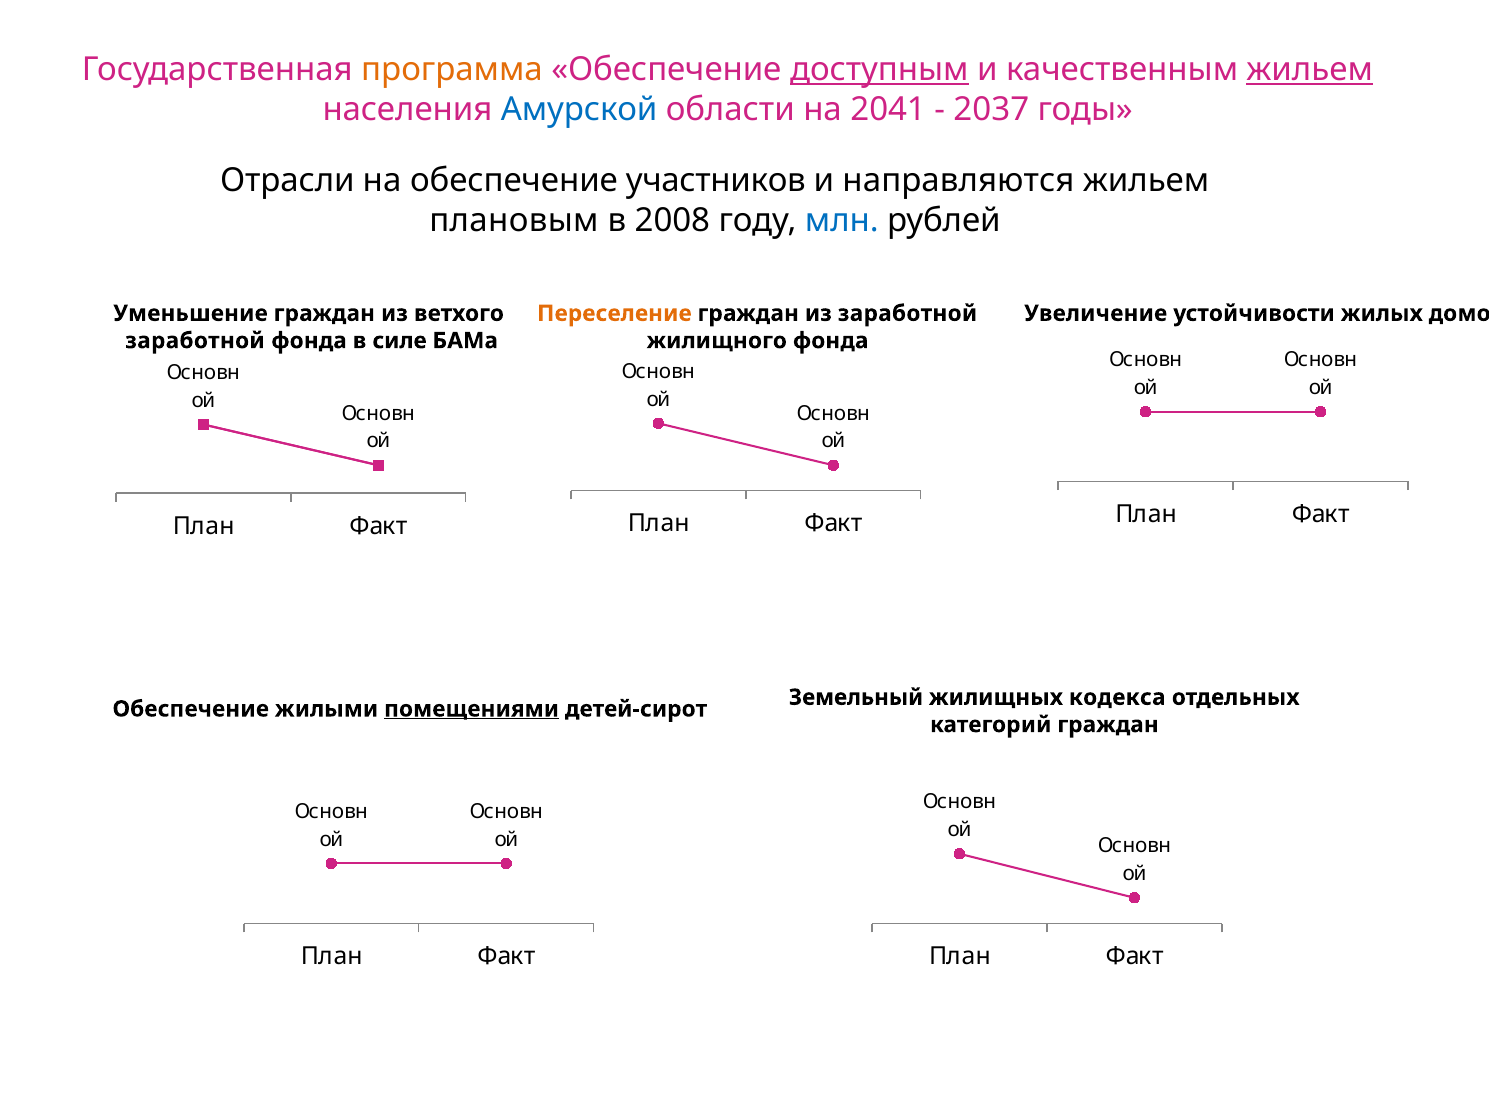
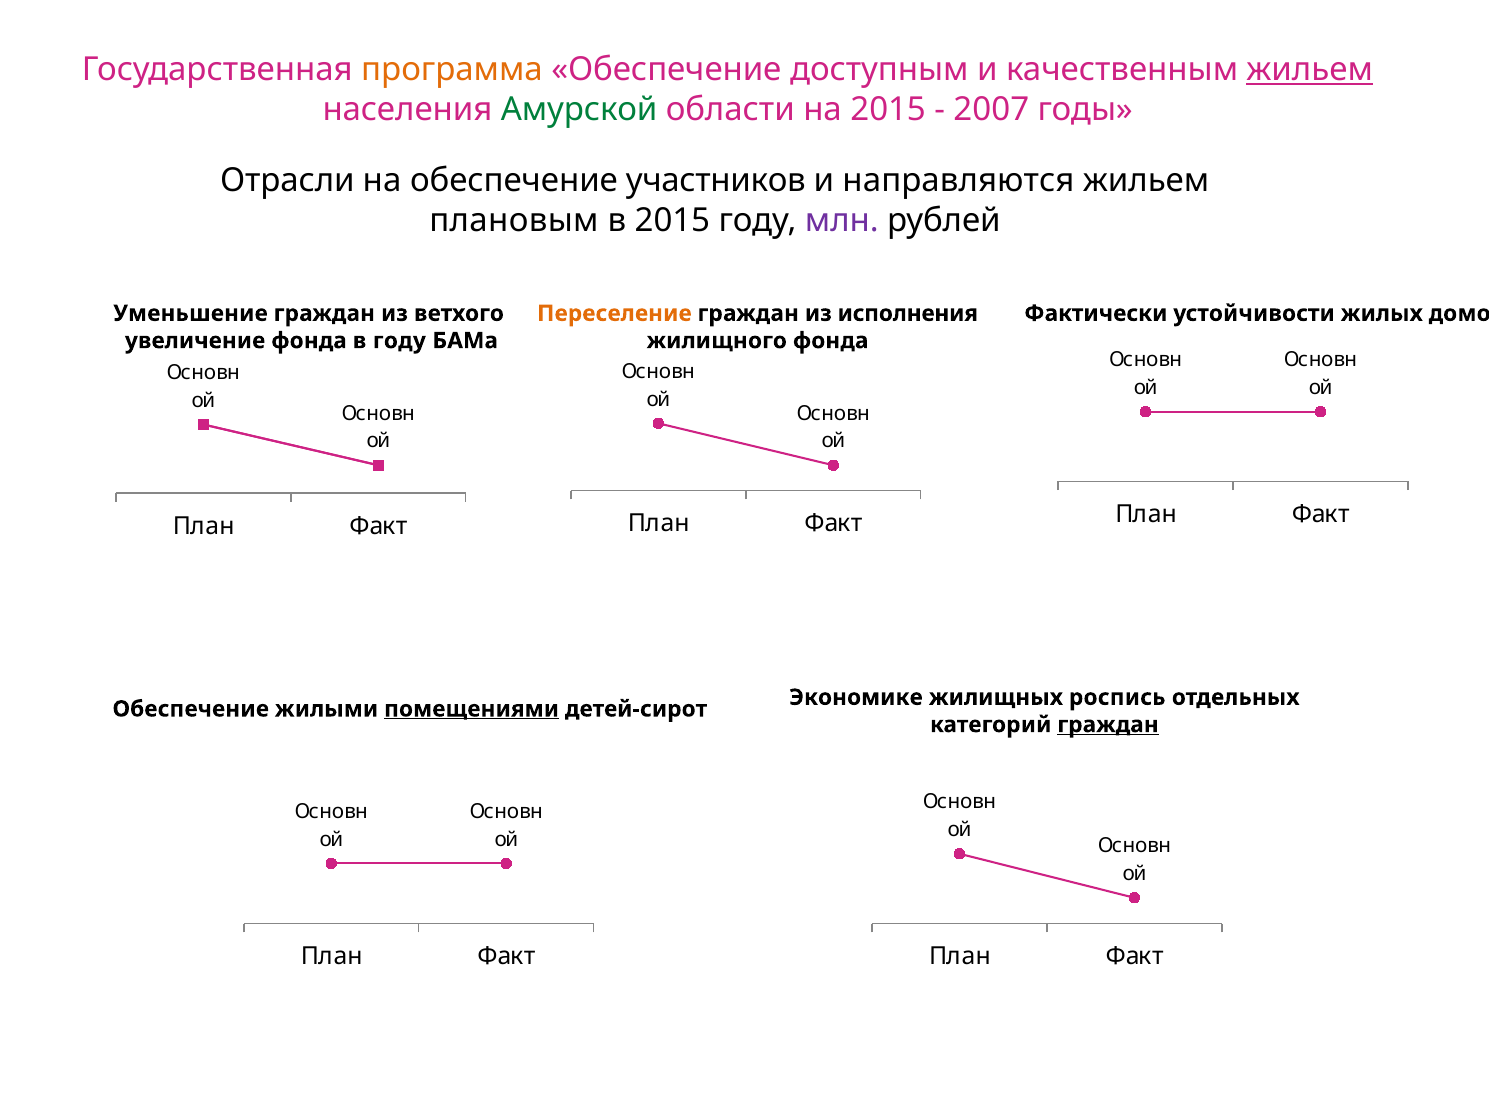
доступным underline: present -> none
Амурской colour: blue -> green
на 2041: 2041 -> 2015
2037: 2037 -> 2007
в 2008: 2008 -> 2015
млн colour: blue -> purple
из заработной: заработной -> исполнения
Увеличение: Увеличение -> Фактически
заработной at (195, 341): заработной -> увеличение
в силе: силе -> году
Земельный: Земельный -> Экономике
кодекса: кодекса -> роспись
граждан at (1108, 725) underline: none -> present
